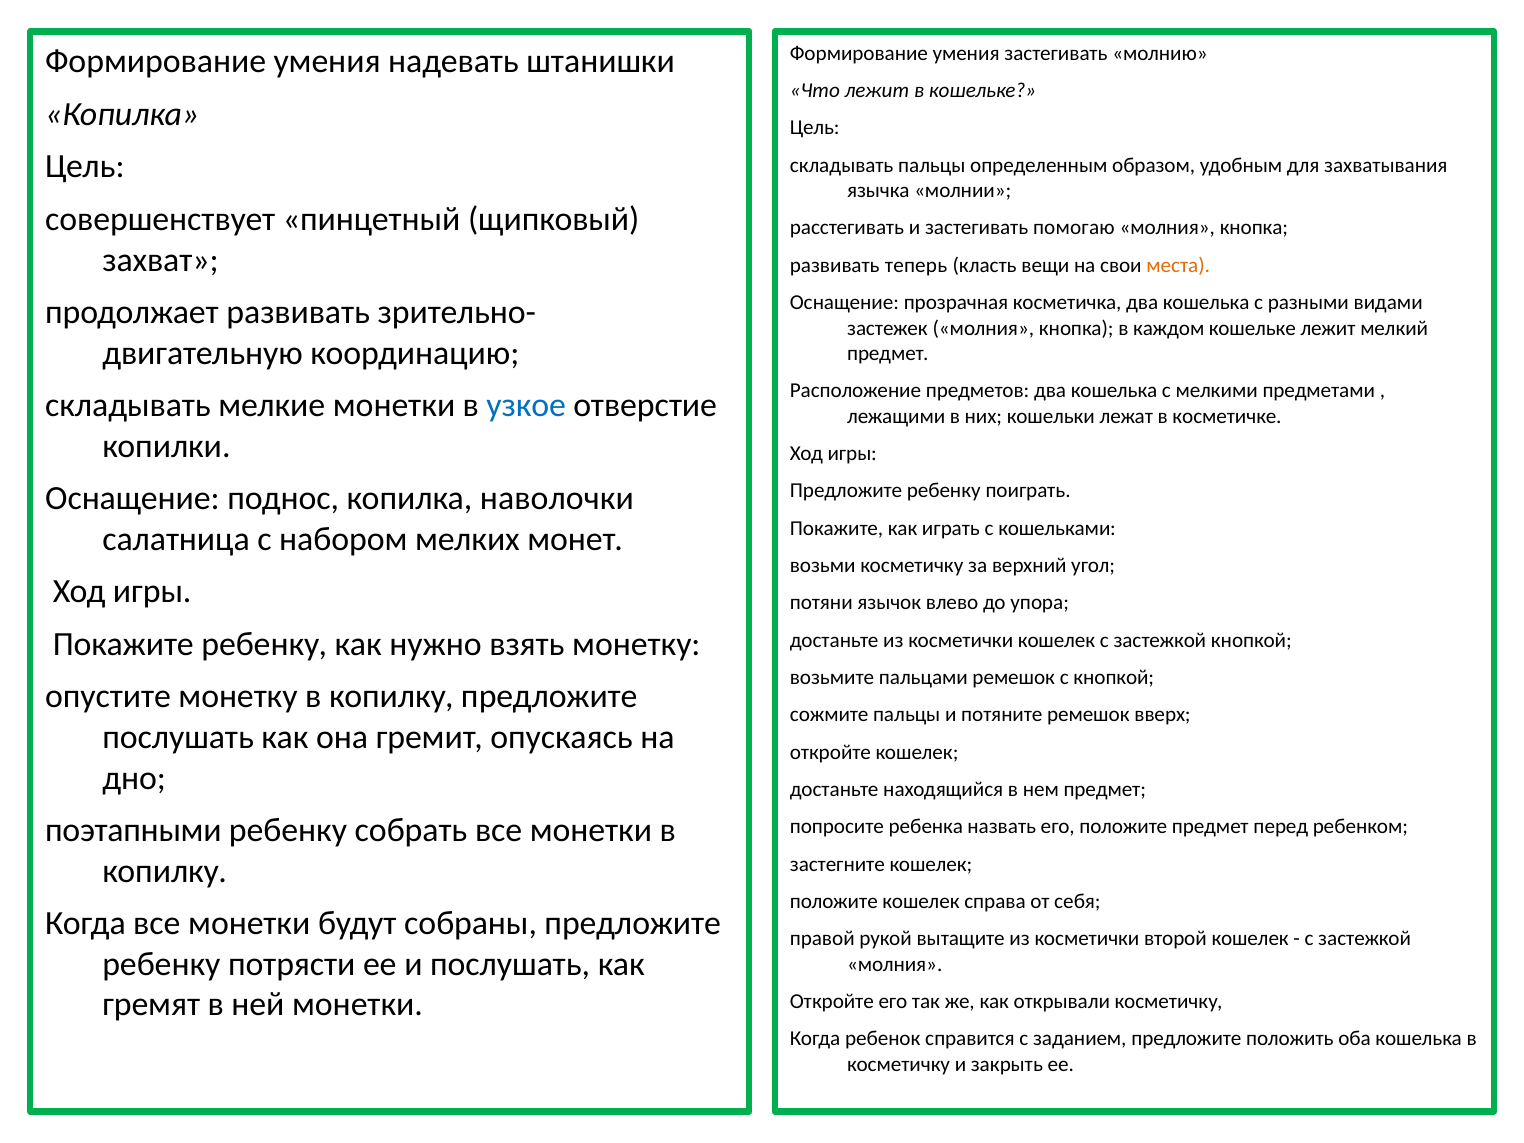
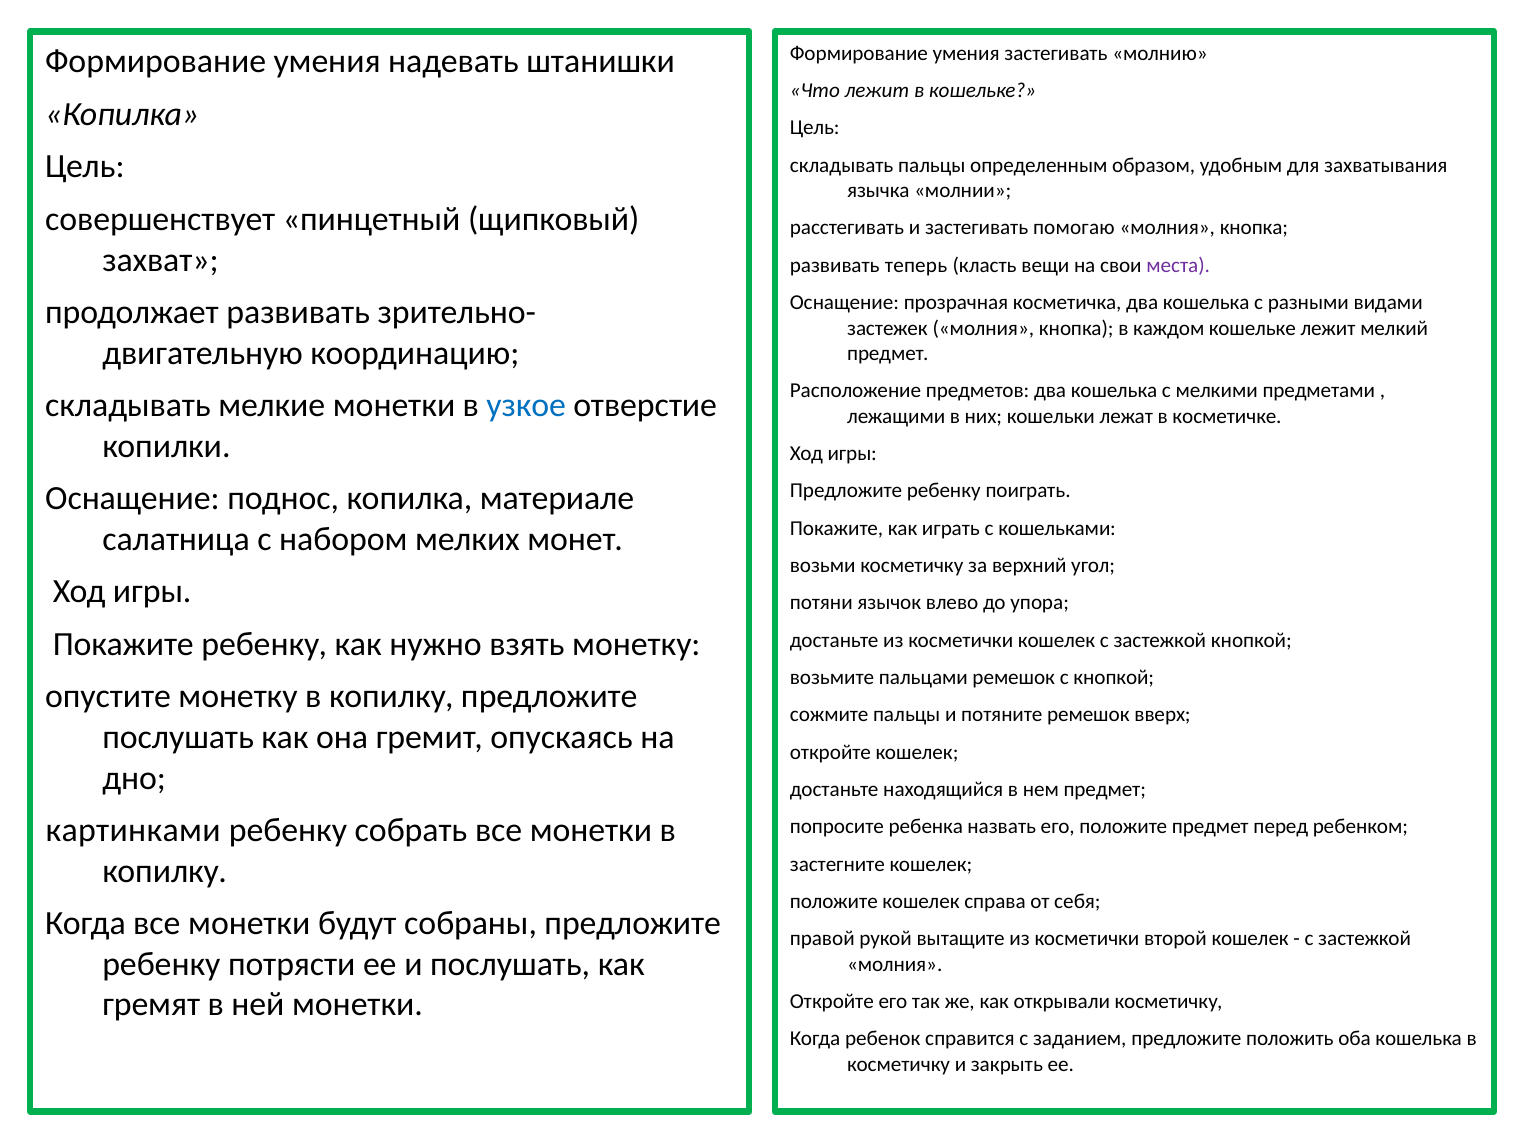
места colour: orange -> purple
наволочки: наволочки -> материале
поэтапными: поэтапными -> картинками
